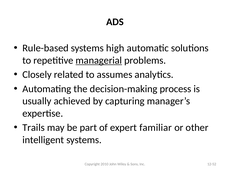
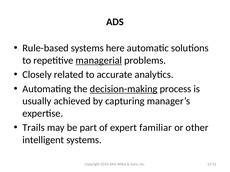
high: high -> here
assumes: assumes -> accurate
decision-making underline: none -> present
